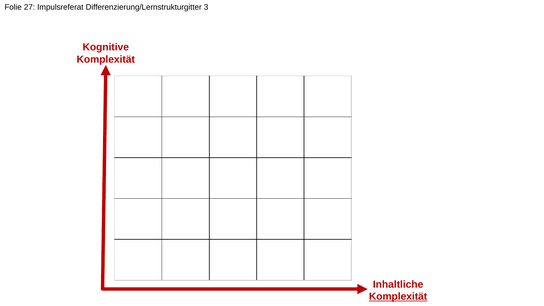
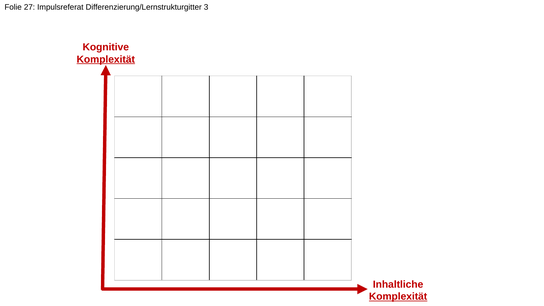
Komplexität at (106, 59) underline: none -> present
